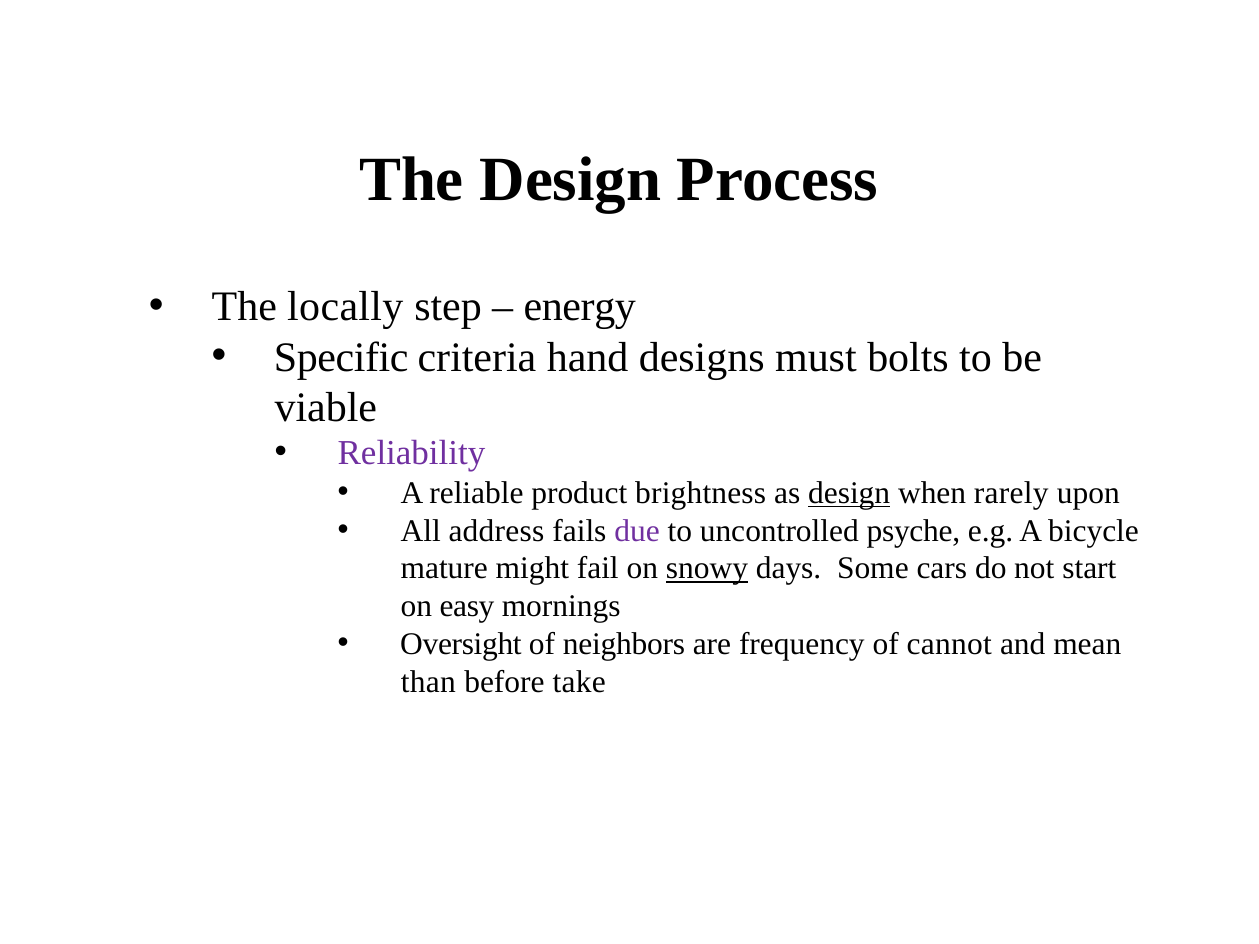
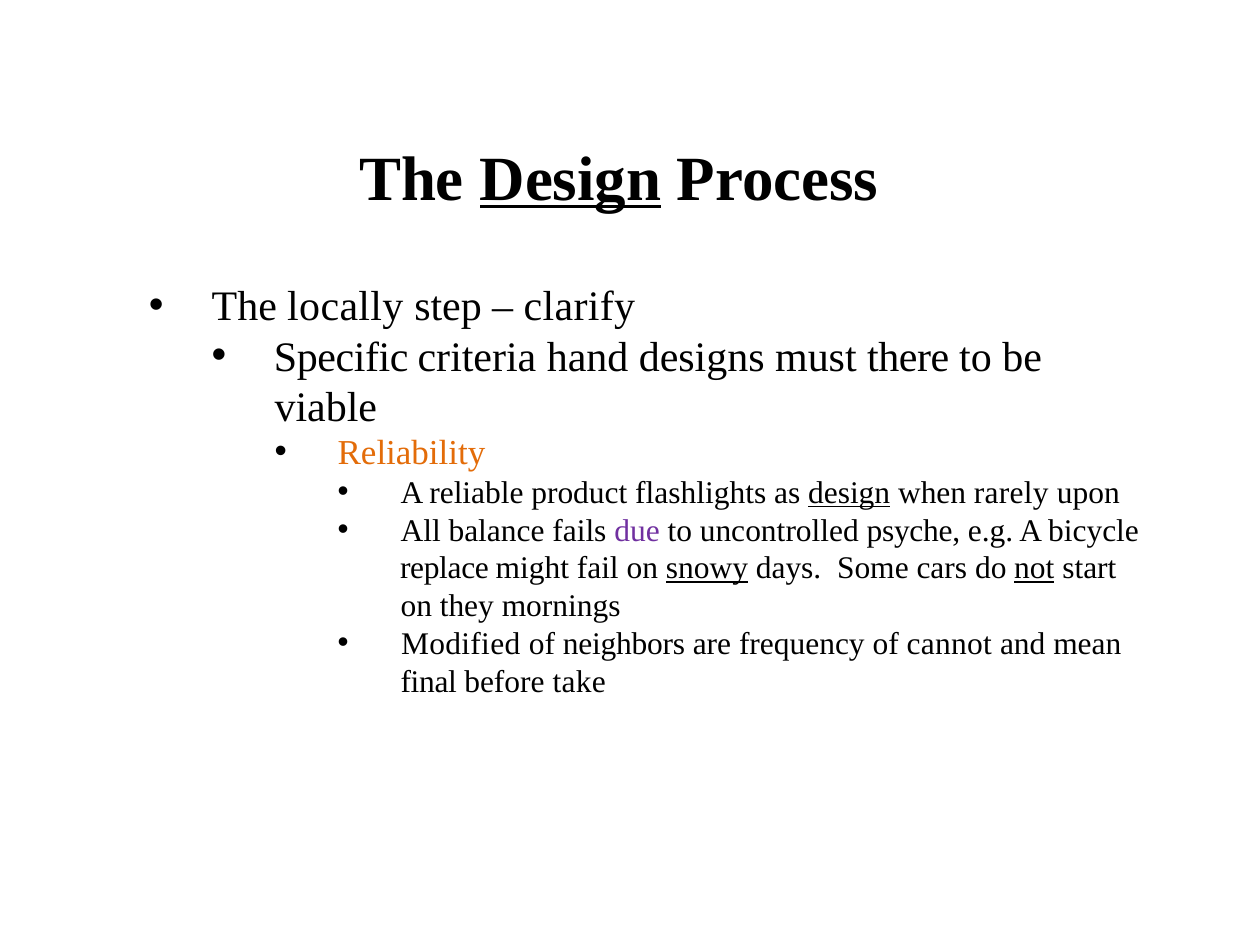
Design at (571, 180) underline: none -> present
energy: energy -> clarify
bolts: bolts -> there
Reliability colour: purple -> orange
brightness: brightness -> flashlights
address: address -> balance
mature: mature -> replace
not underline: none -> present
easy: easy -> they
Oversight: Oversight -> Modified
than: than -> final
